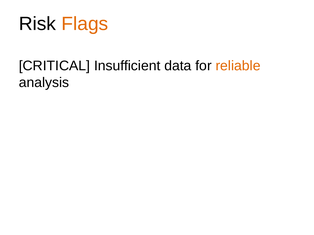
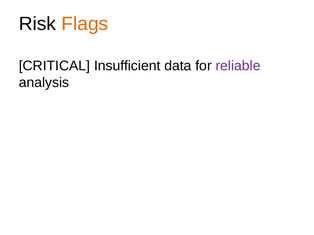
reliable colour: orange -> purple
